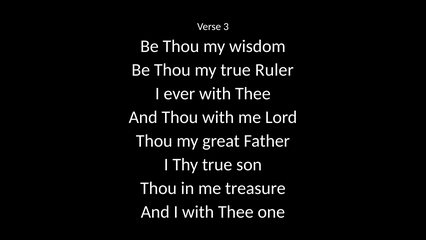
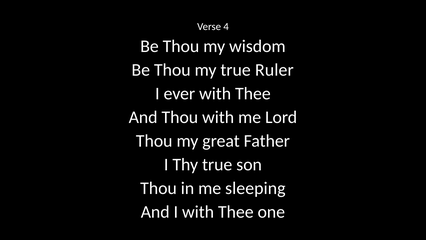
3: 3 -> 4
treasure: treasure -> sleeping
